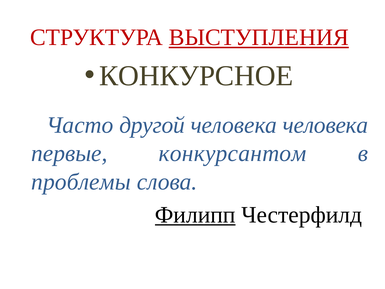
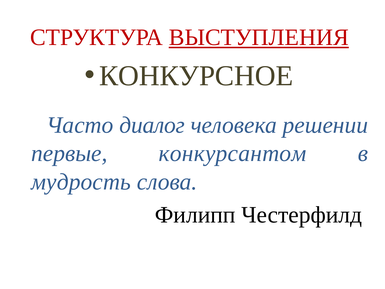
другой: другой -> диалог
человека человека: человека -> решении
проблемы: проблемы -> мудрость
Филипп underline: present -> none
